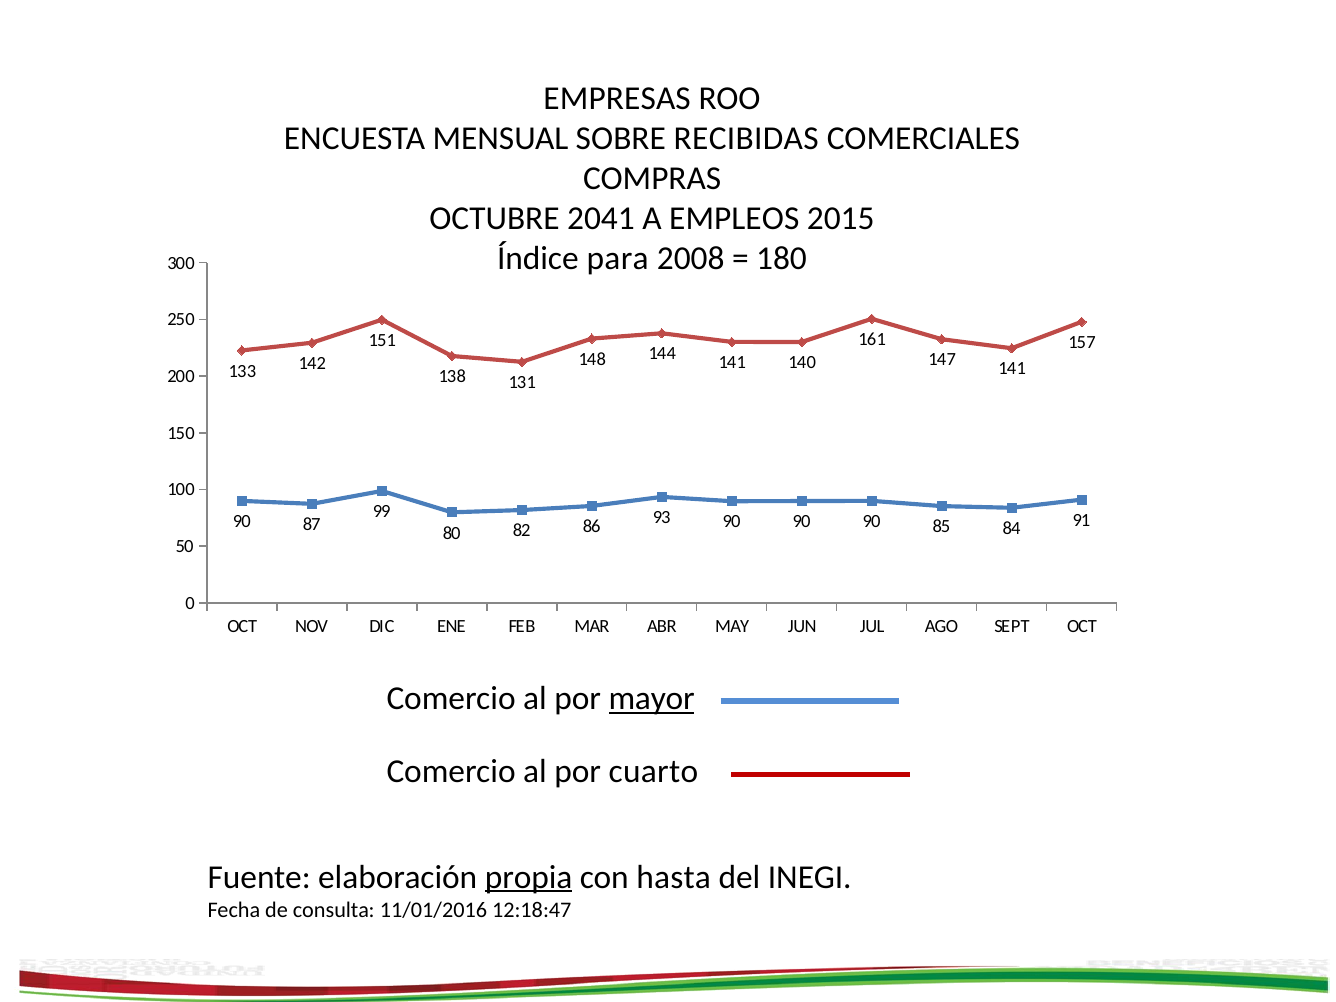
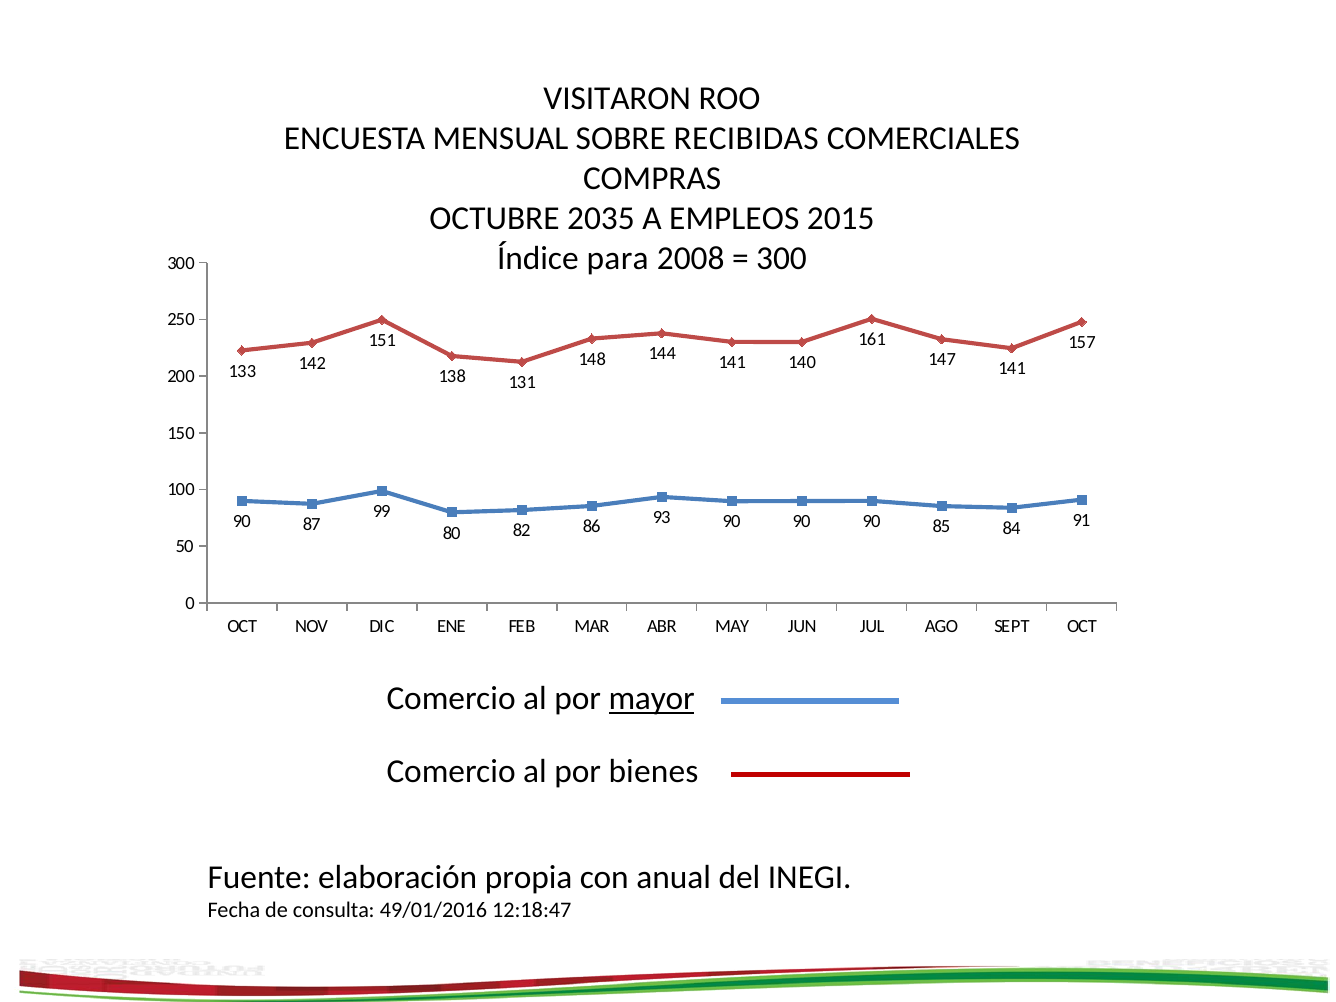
EMPRESAS: EMPRESAS -> VISITARON
2041: 2041 -> 2035
180 at (782, 259): 180 -> 300
cuarto: cuarto -> bienes
propia underline: present -> none
hasta: hasta -> anual
11/01/2016: 11/01/2016 -> 49/01/2016
